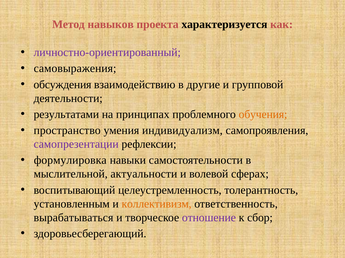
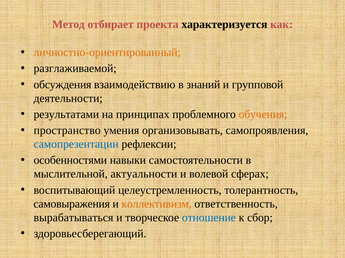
навыков: навыков -> отбирает
личностно-ориентированный colour: purple -> orange
самовыражения: самовыражения -> разглаживаемой
другие: другие -> знаний
индивидуализм: индивидуализм -> организовывать
самопрезентации colour: purple -> blue
формулировка: формулировка -> особенностями
установленным: установленным -> самовыражения
отношение colour: purple -> blue
